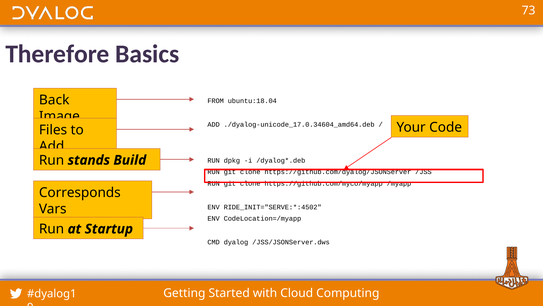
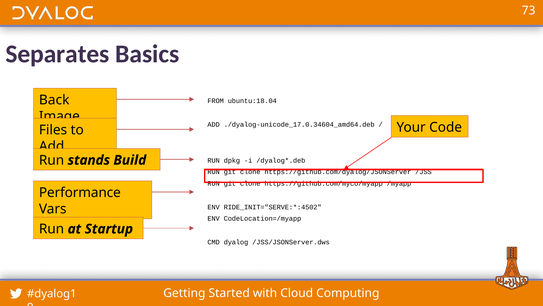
Therefore: Therefore -> Separates
Corresponds: Corresponds -> Performance
